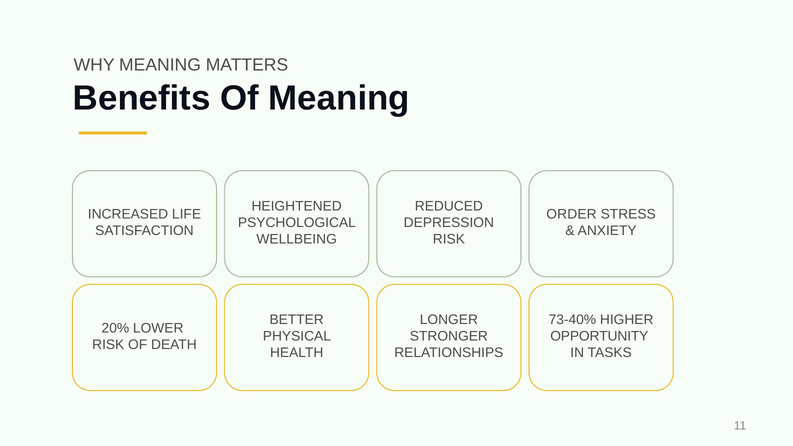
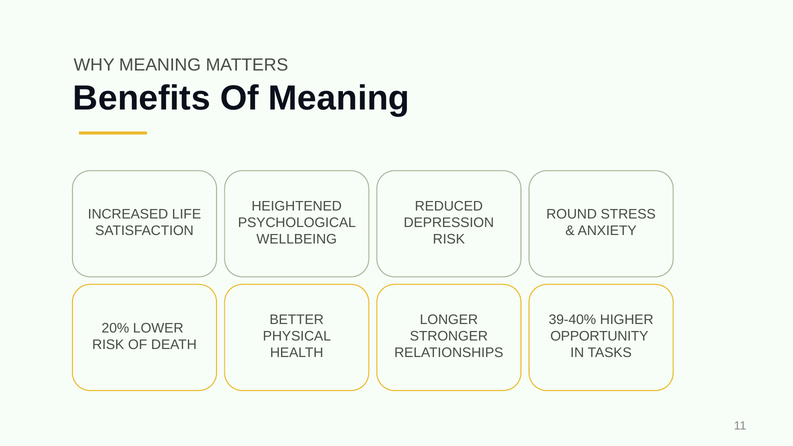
ORDER: ORDER -> ROUND
73-40%: 73-40% -> 39-40%
